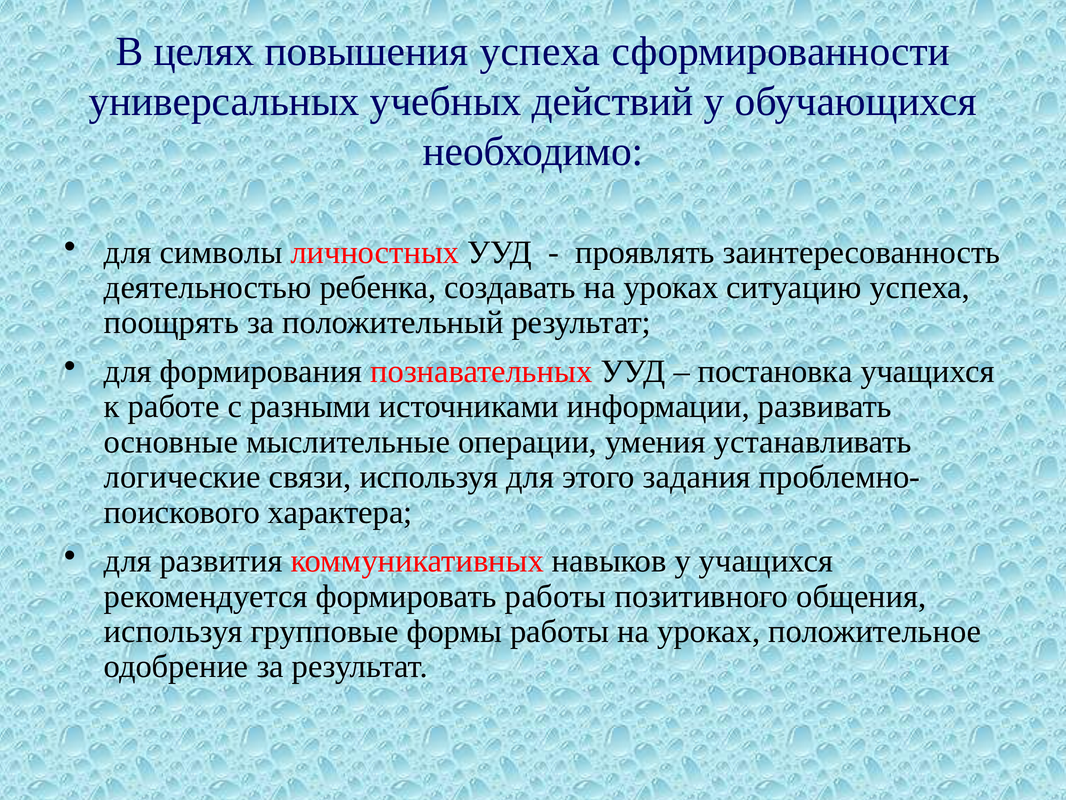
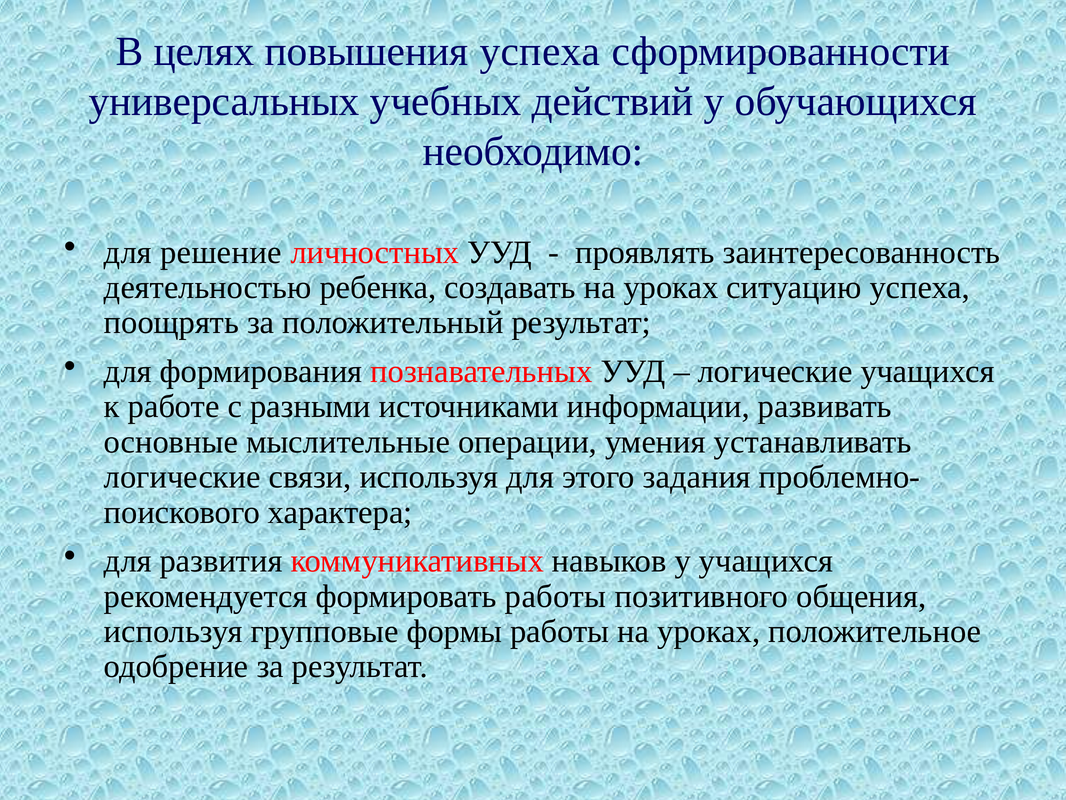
символы: символы -> решение
постановка at (775, 371): постановка -> логические
